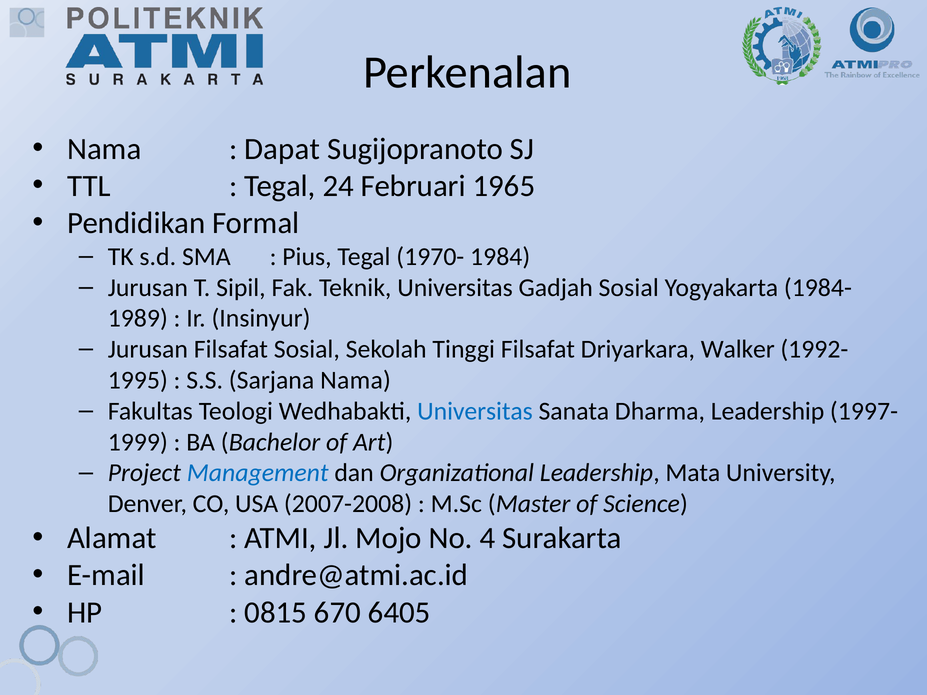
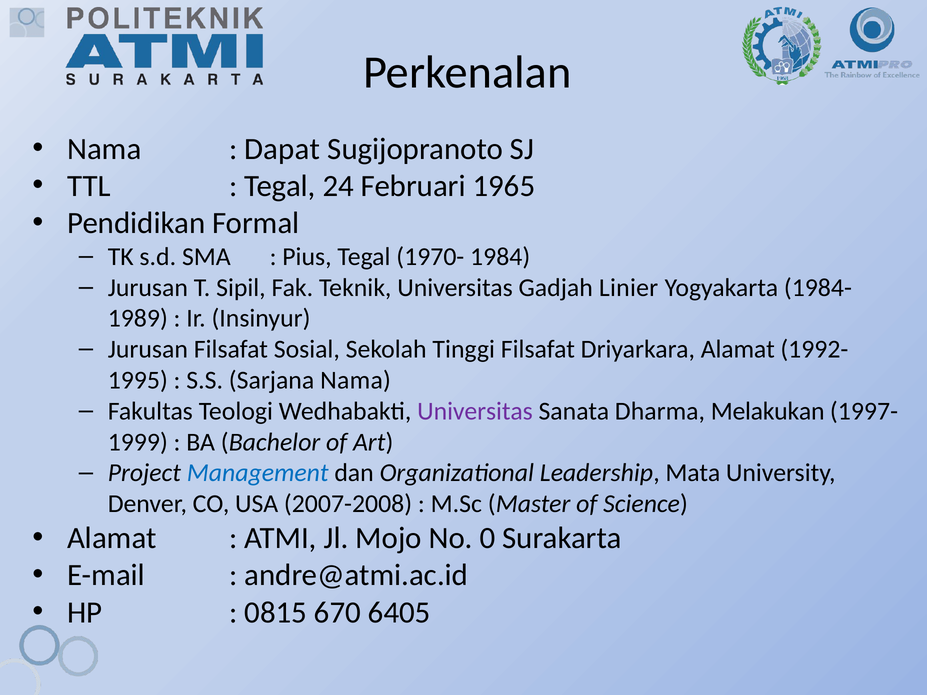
Gadjah Sosial: Sosial -> Linier
Driyarkara Walker: Walker -> Alamat
Universitas at (475, 411) colour: blue -> purple
Dharma Leadership: Leadership -> Melakukan
4: 4 -> 0
